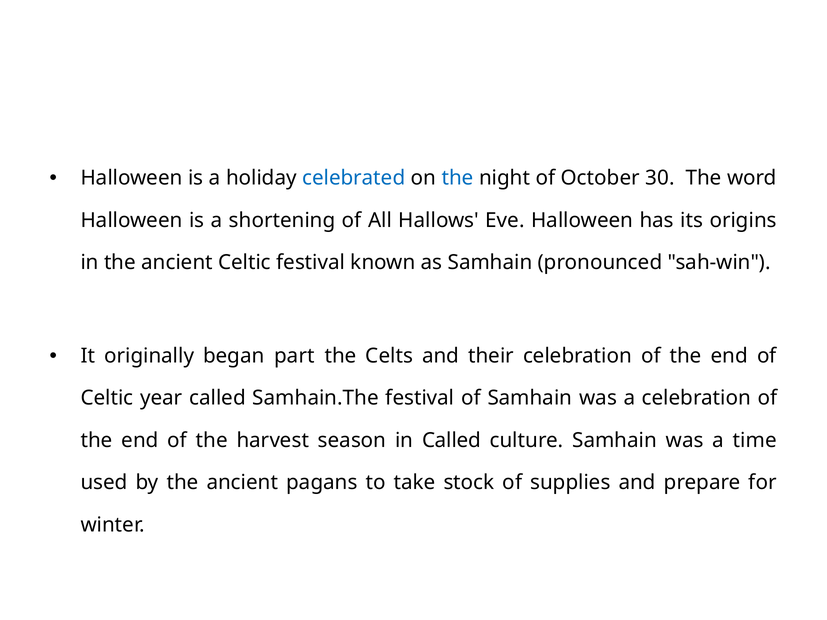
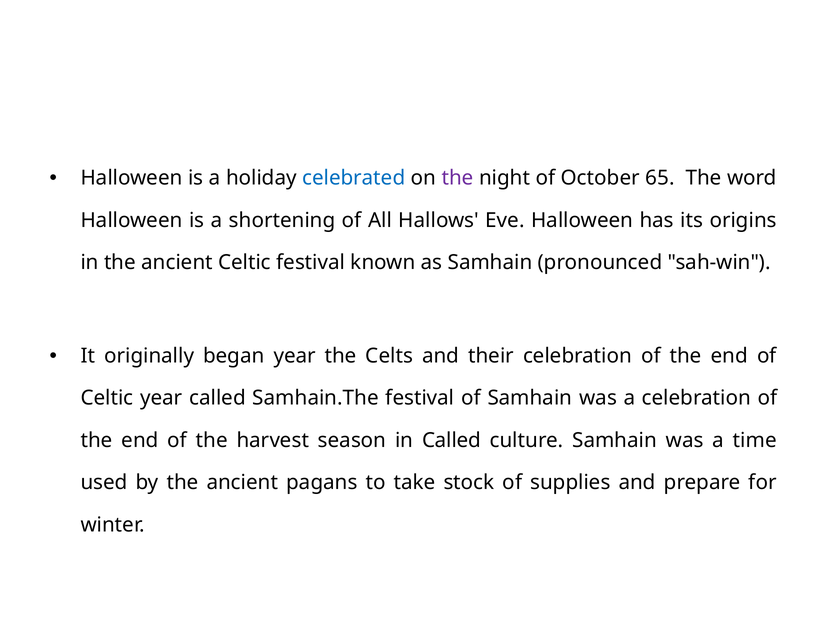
the at (458, 178) colour: blue -> purple
30: 30 -> 65
began part: part -> year
